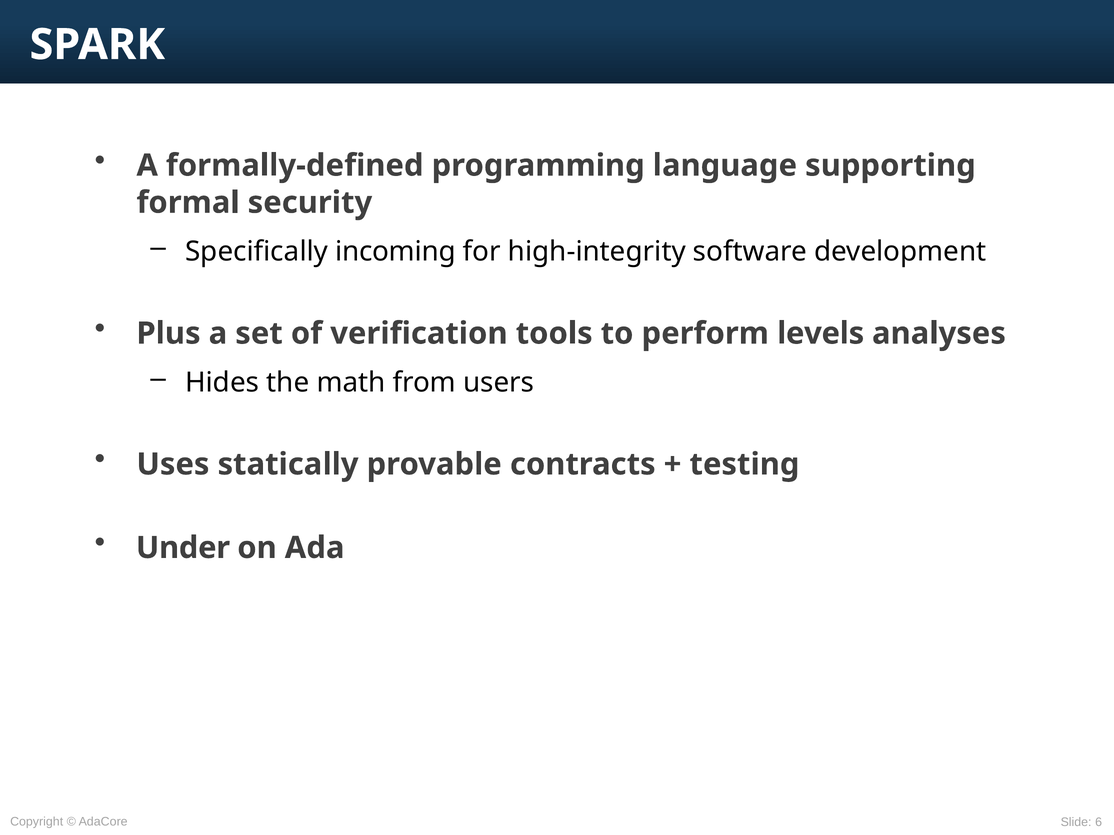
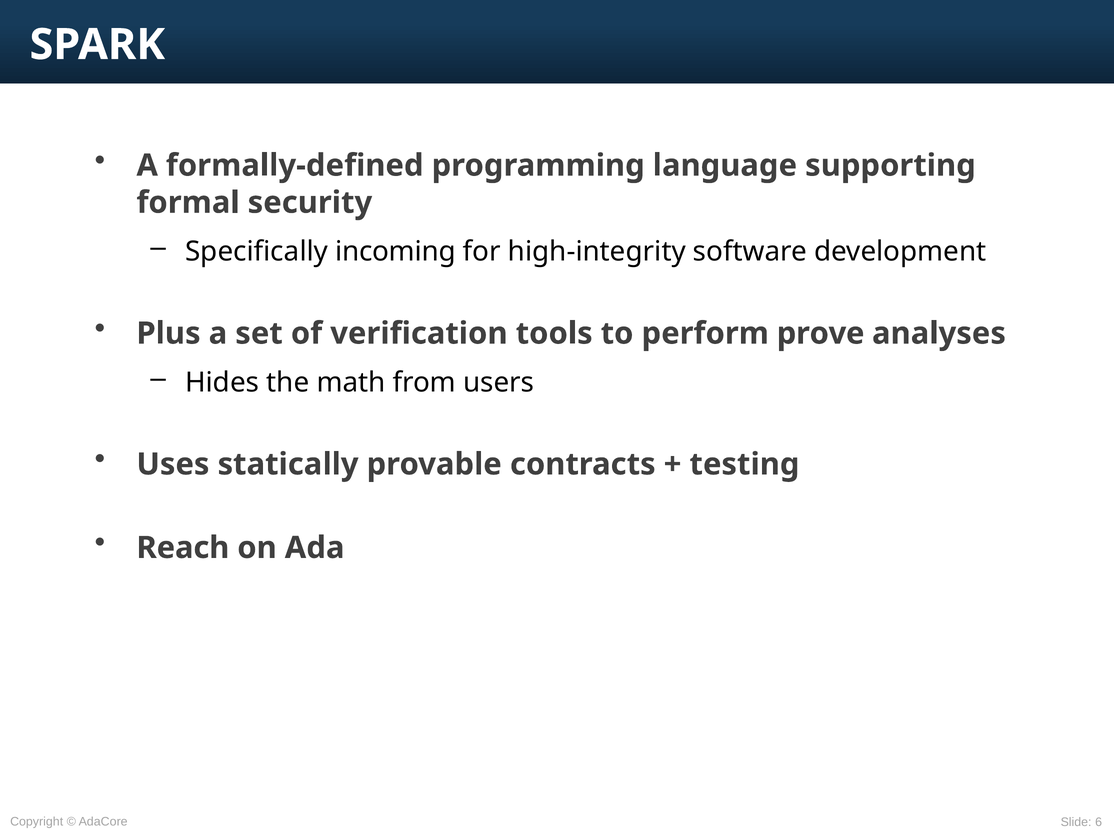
levels: levels -> prove
Under: Under -> Reach
